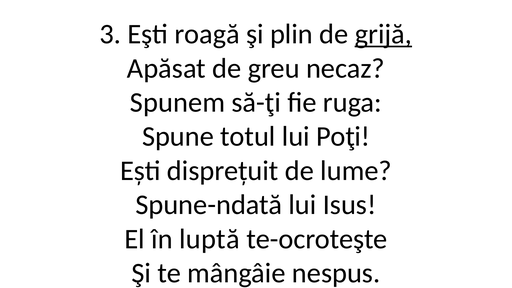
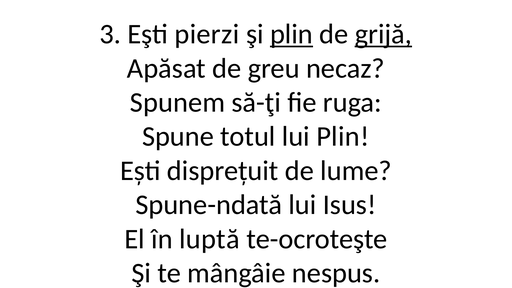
roagă: roagă -> pierzi
plin at (291, 34) underline: none -> present
lui Poţi: Poţi -> Plin
